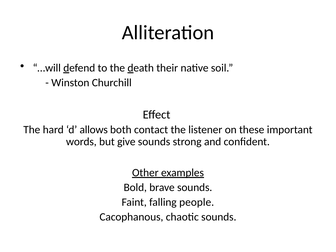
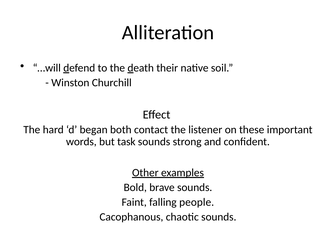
allows: allows -> began
give: give -> task
